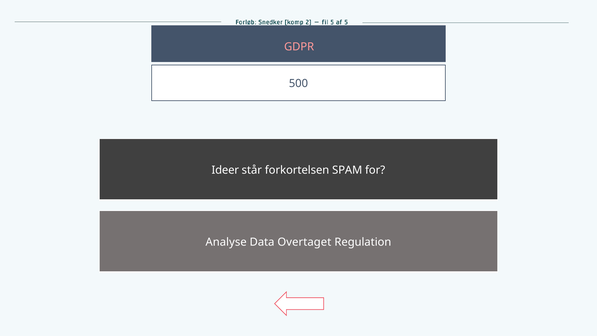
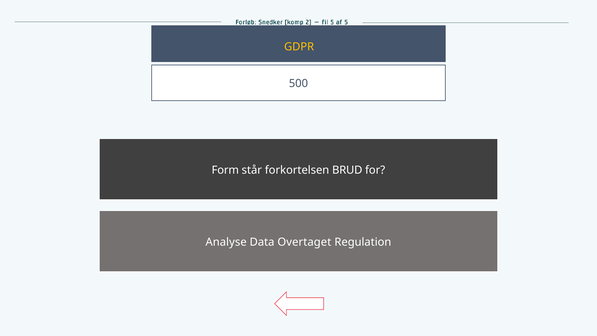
GDPR colour: pink -> yellow
Ideer: Ideer -> Form
SPAM: SPAM -> BRUD
